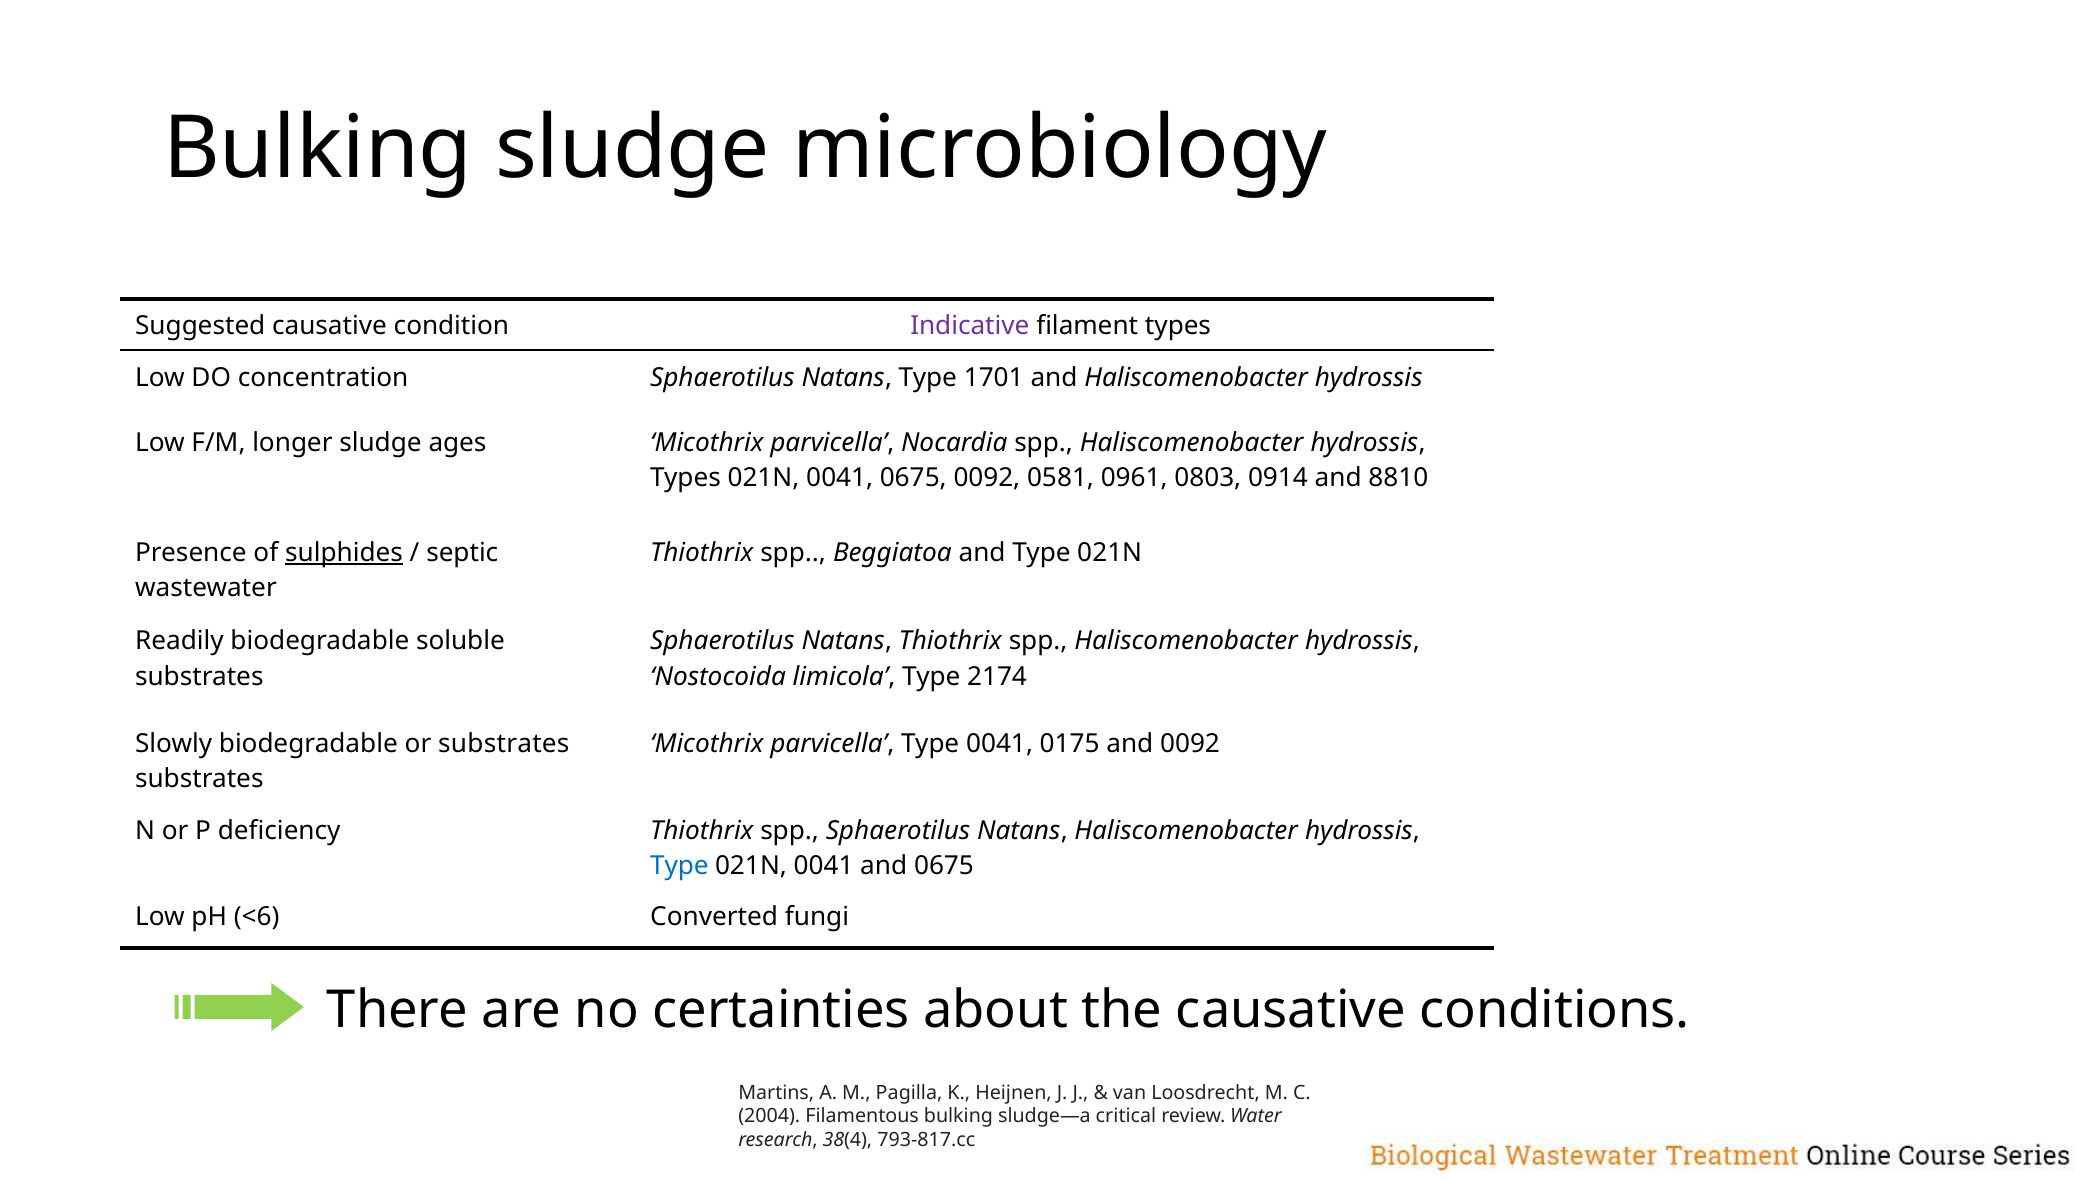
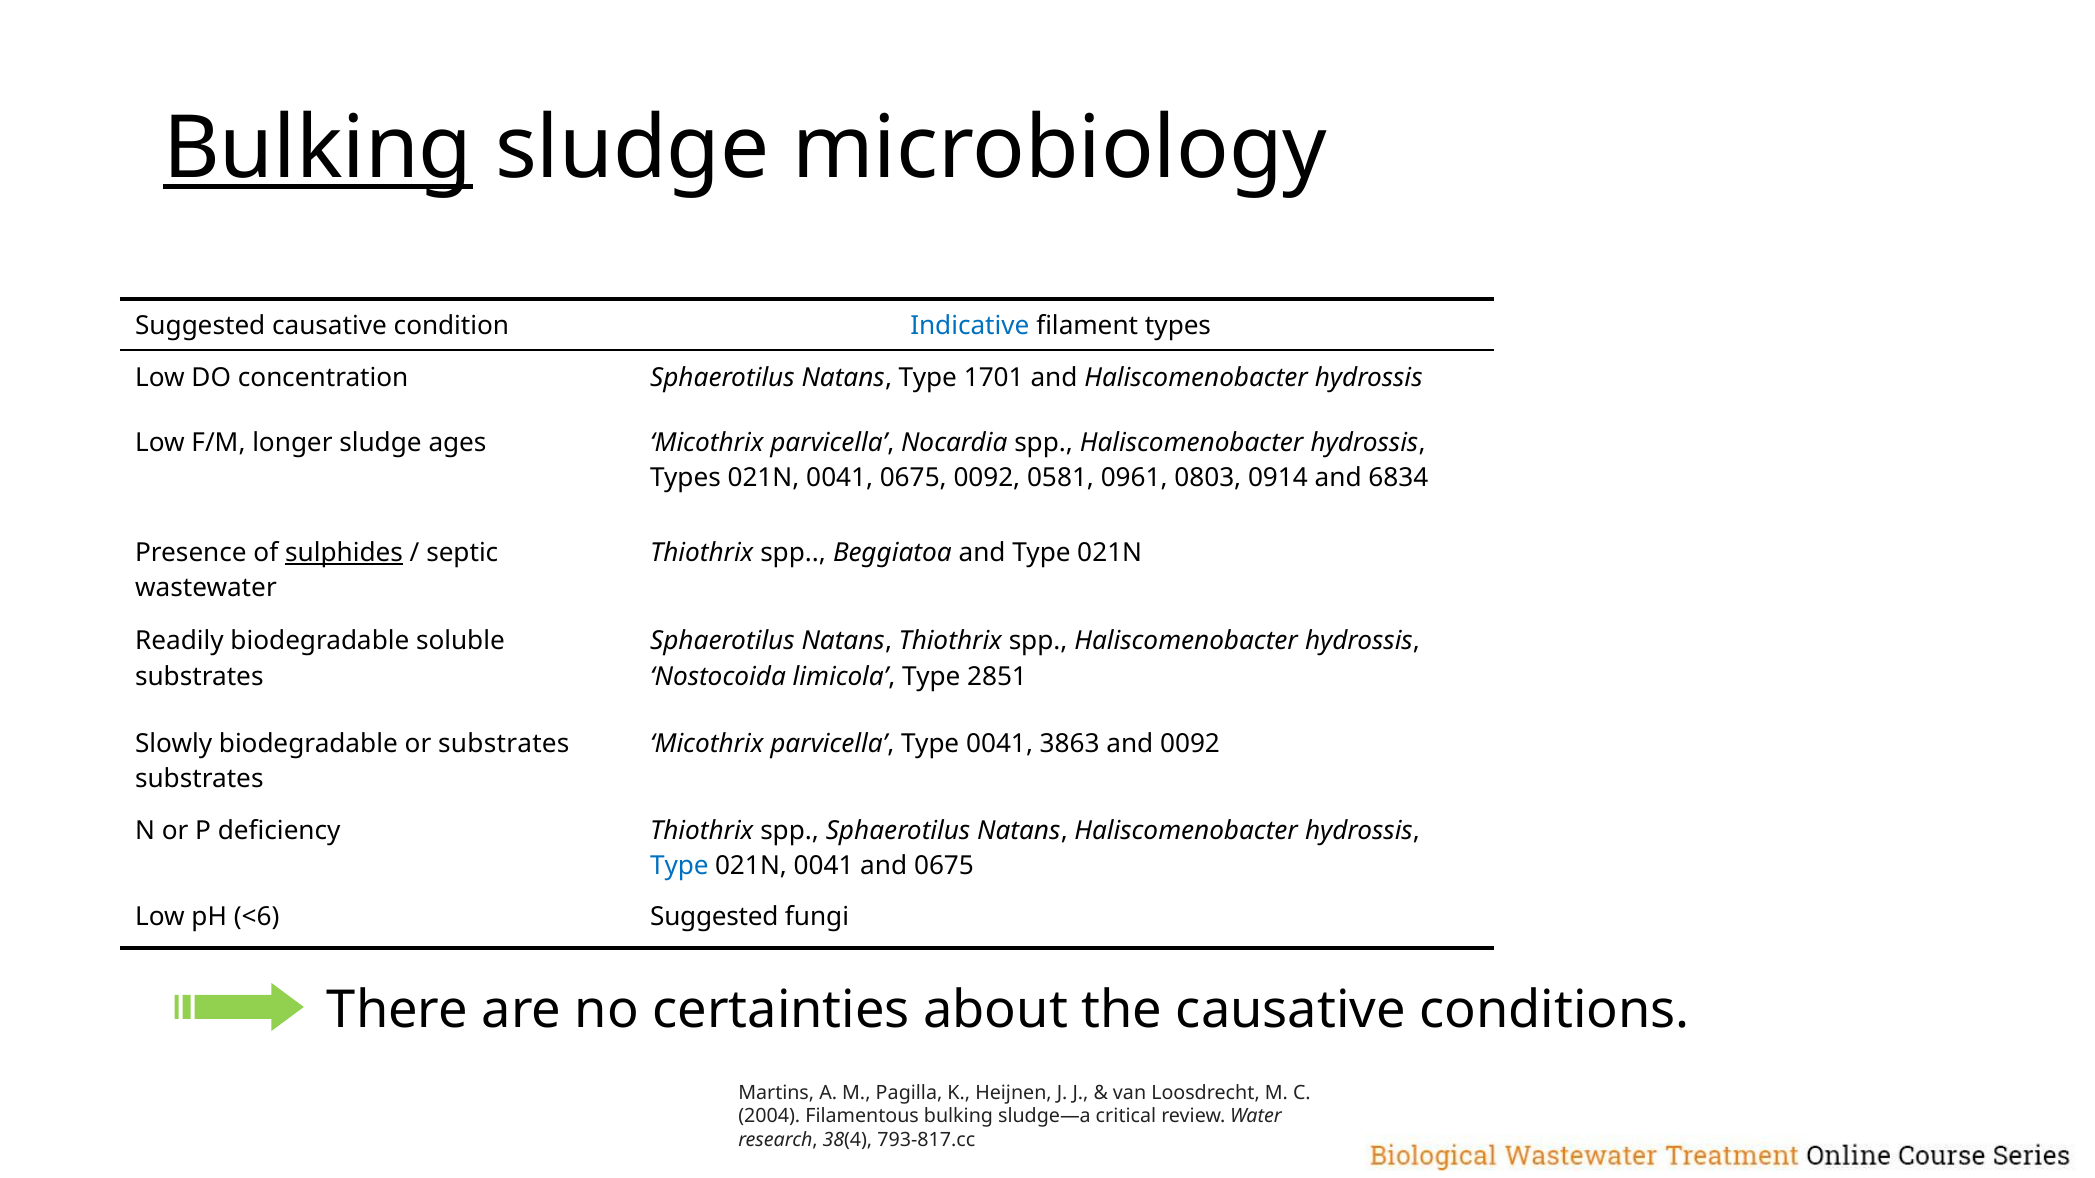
Bulking at (318, 149) underline: none -> present
Indicative colour: purple -> blue
8810: 8810 -> 6834
2174: 2174 -> 2851
0175: 0175 -> 3863
<6 Converted: Converted -> Suggested
